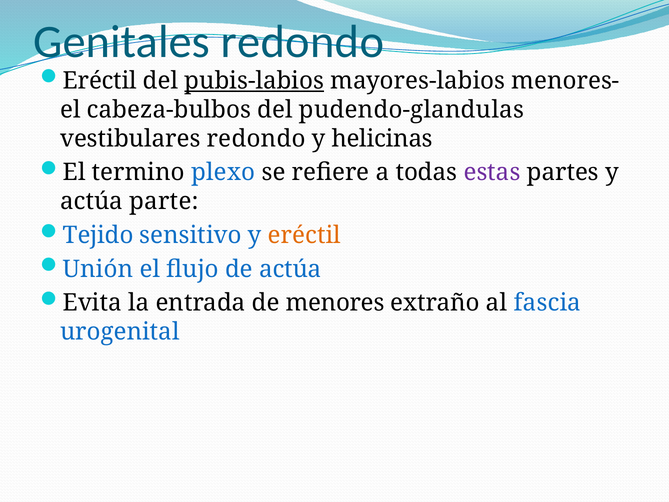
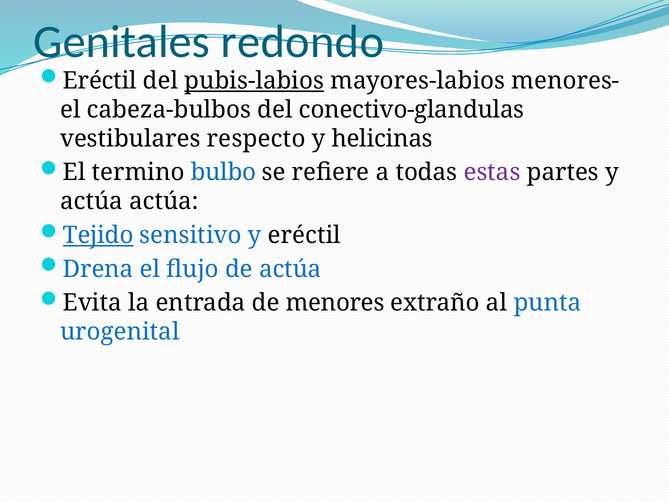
pudendo-glandulas: pudendo-glandulas -> conectivo-glandulas
vestibulares redondo: redondo -> respecto
plexo: plexo -> bulbo
actúa parte: parte -> actúa
Tejido underline: none -> present
eréctil at (304, 235) colour: orange -> black
Unión: Unión -> Drena
fascia: fascia -> punta
